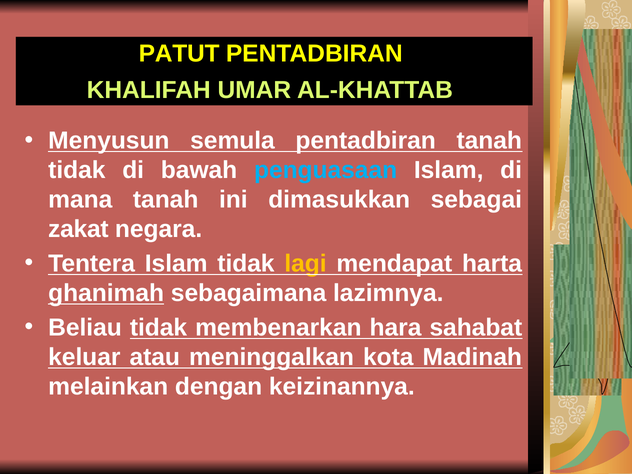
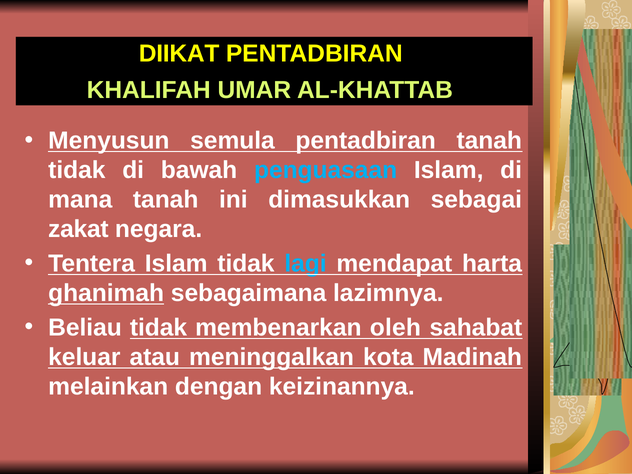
PATUT: PATUT -> DIIKAT
lagi colour: yellow -> light blue
hara: hara -> oleh
